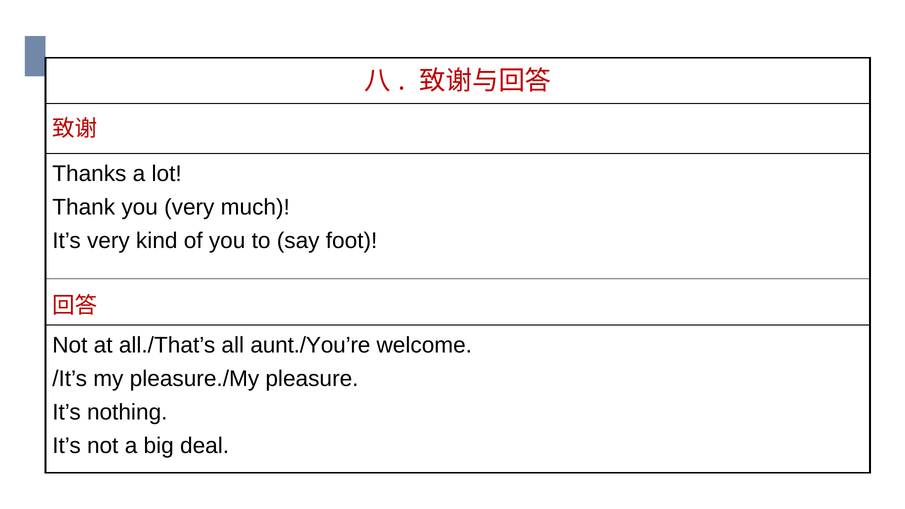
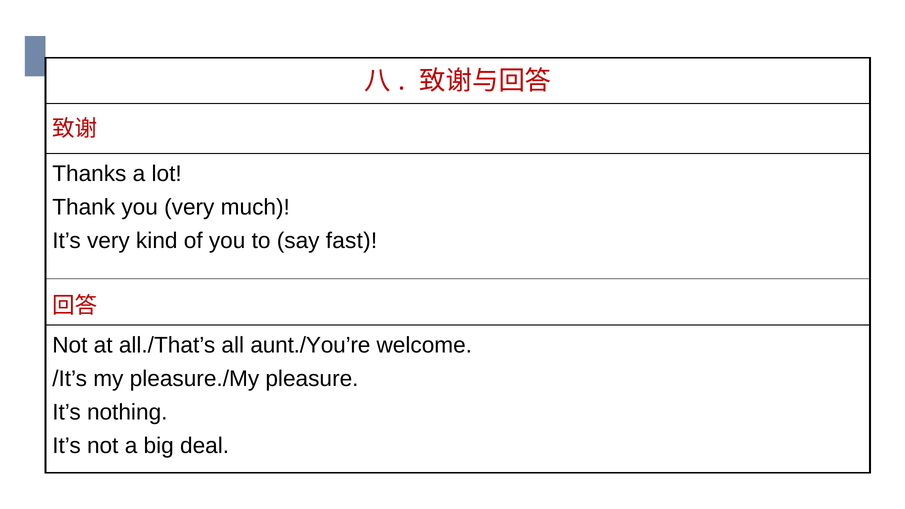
foot: foot -> fast
